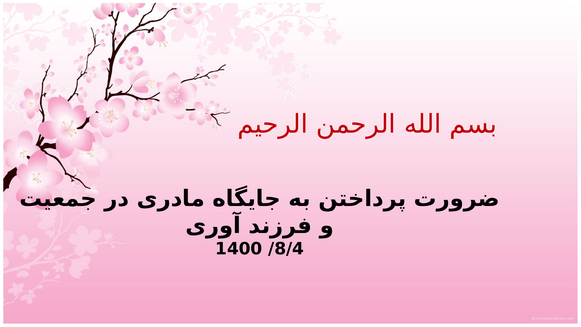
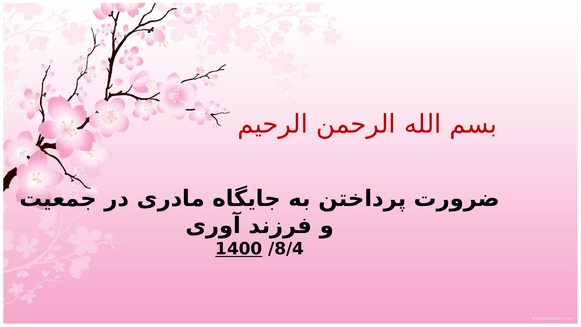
1400 underline: none -> present
